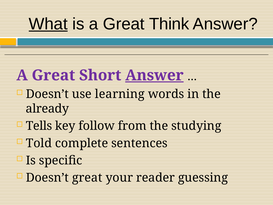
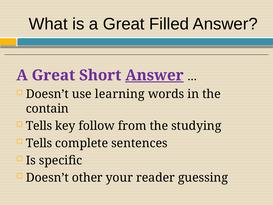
What underline: present -> none
Think: Think -> Filled
already: already -> contain
Told at (39, 143): Told -> Tells
Doesn’t great: great -> other
